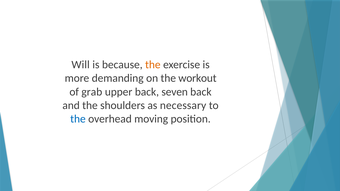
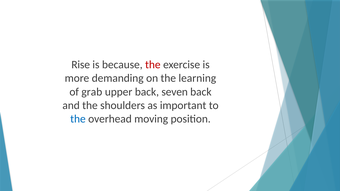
Will: Will -> Rise
the at (153, 65) colour: orange -> red
workout: workout -> learning
necessary: necessary -> important
